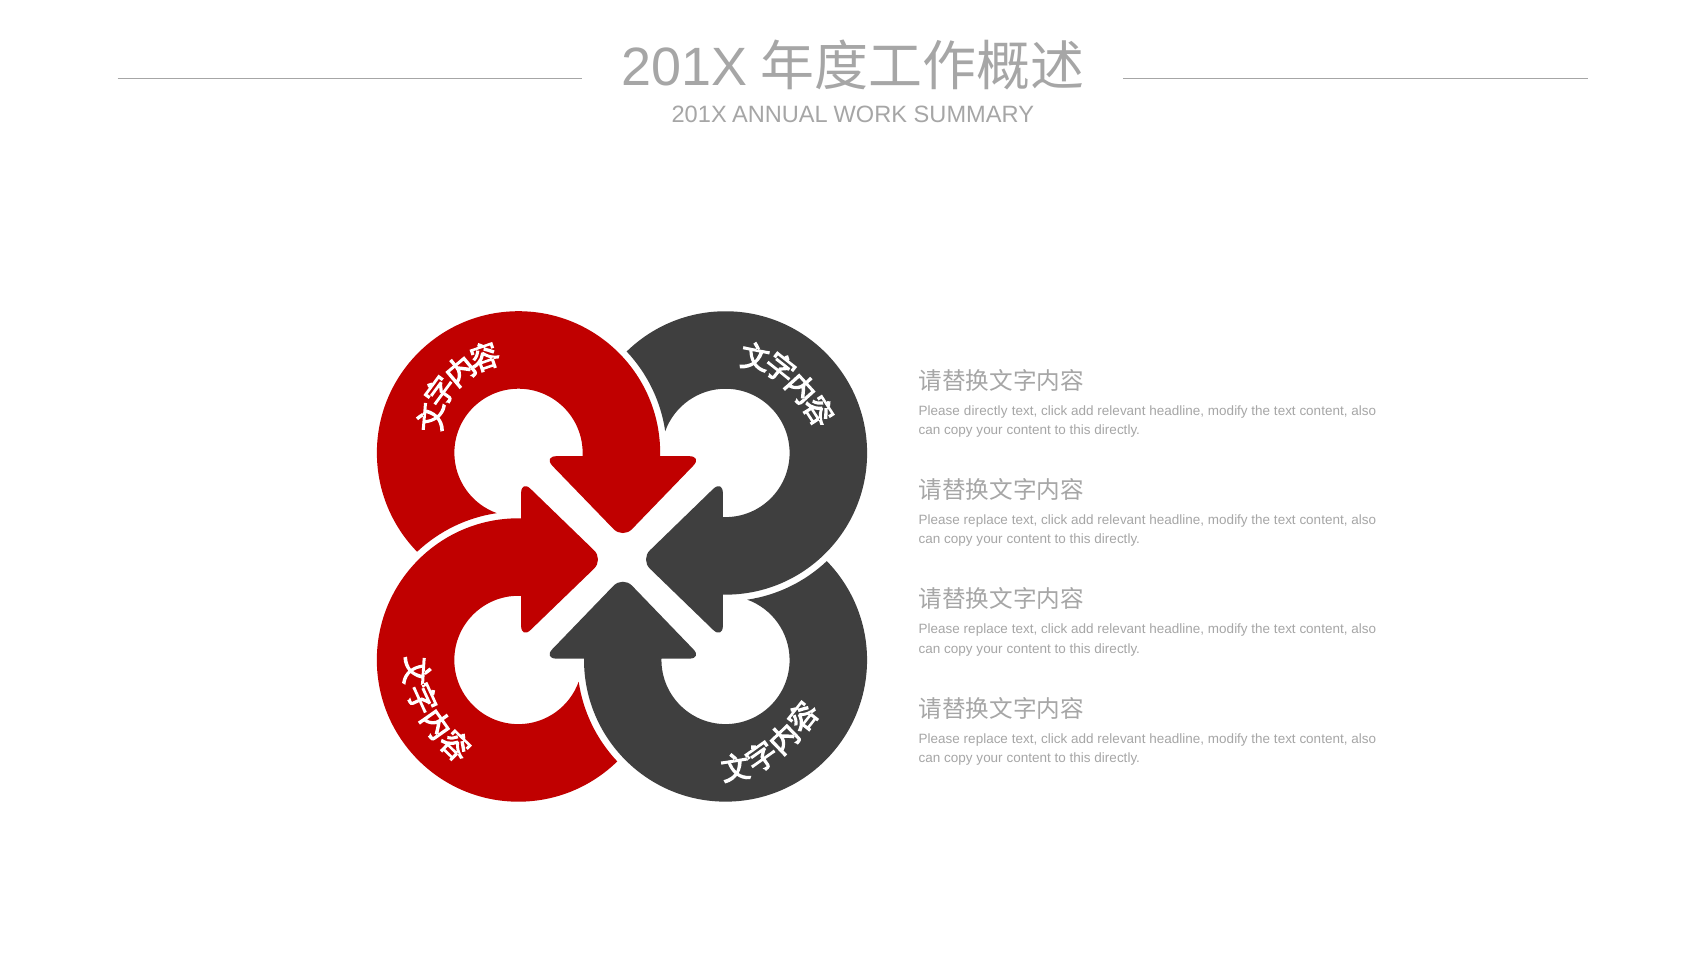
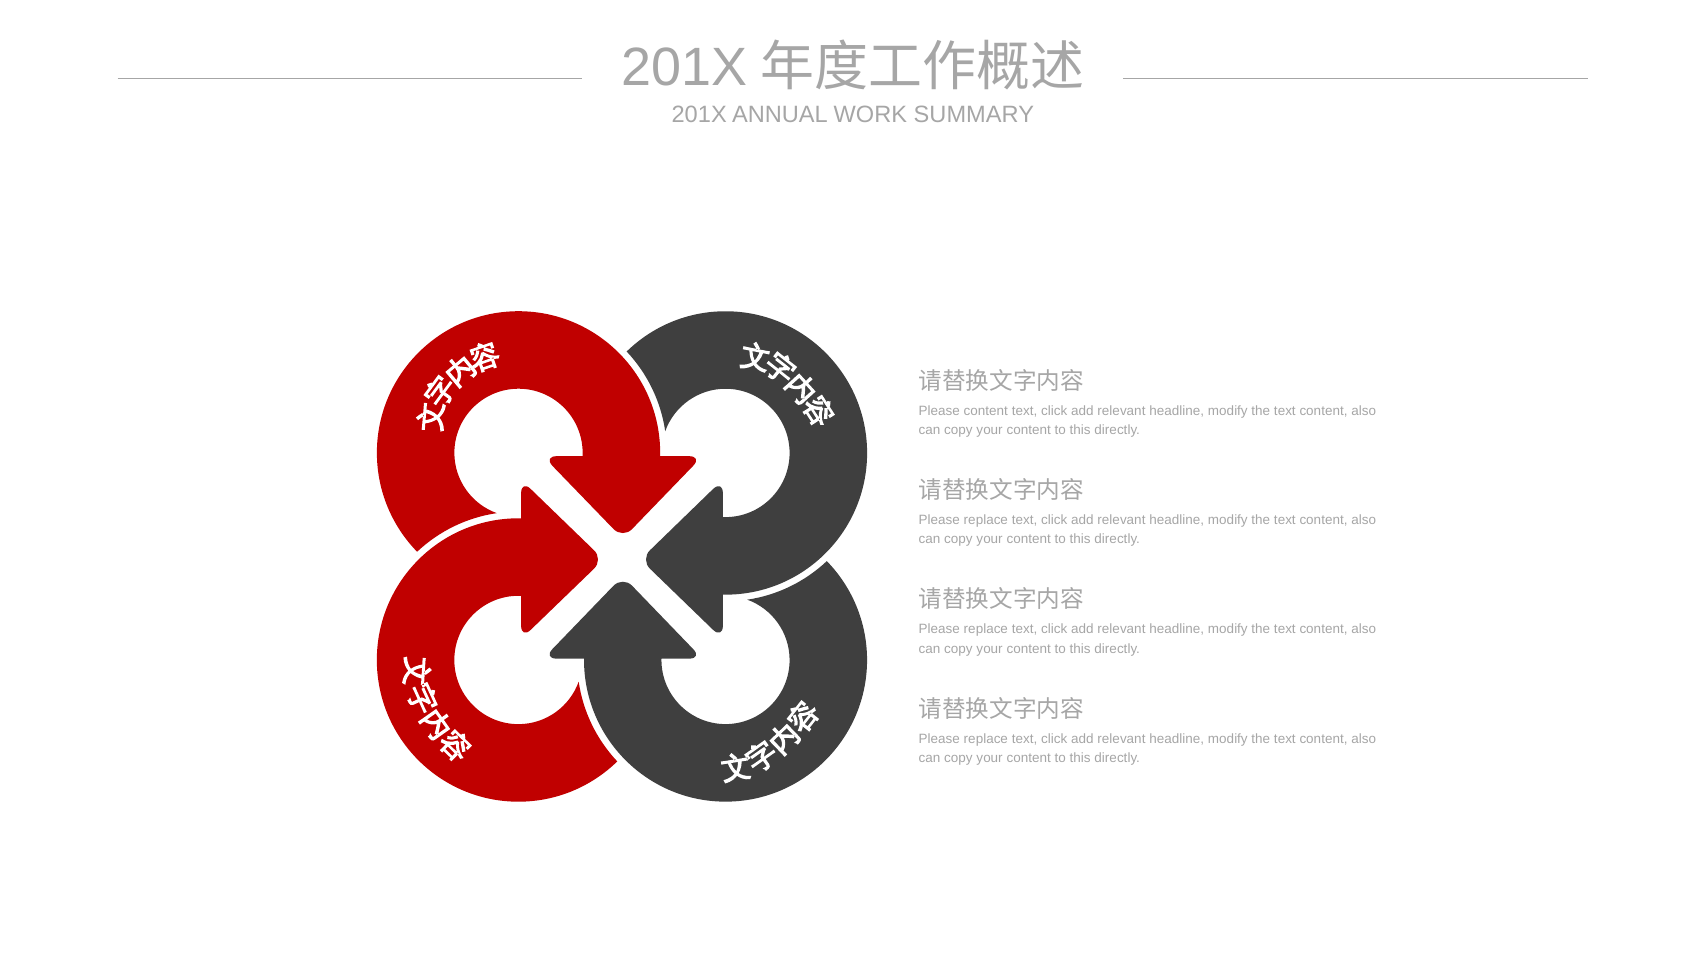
Please directly: directly -> content
